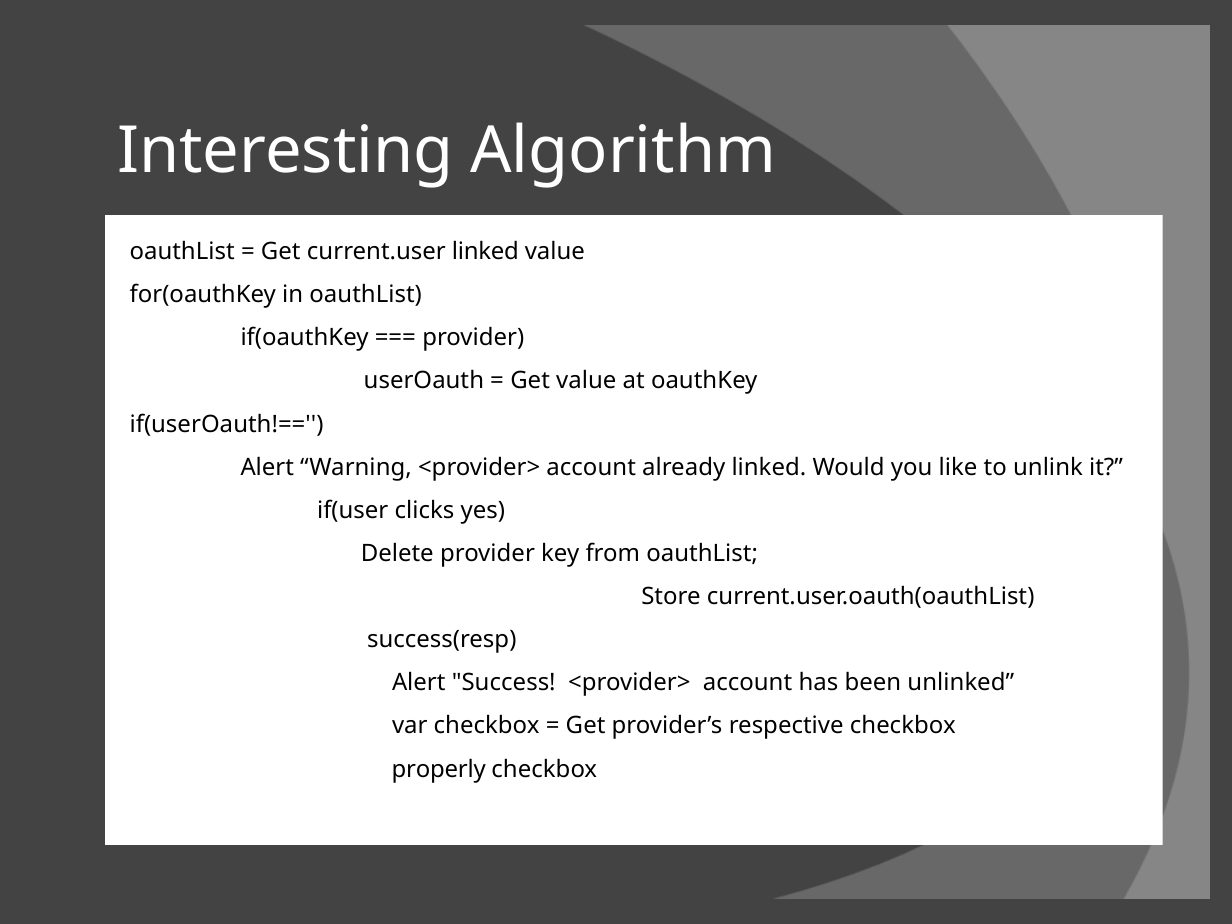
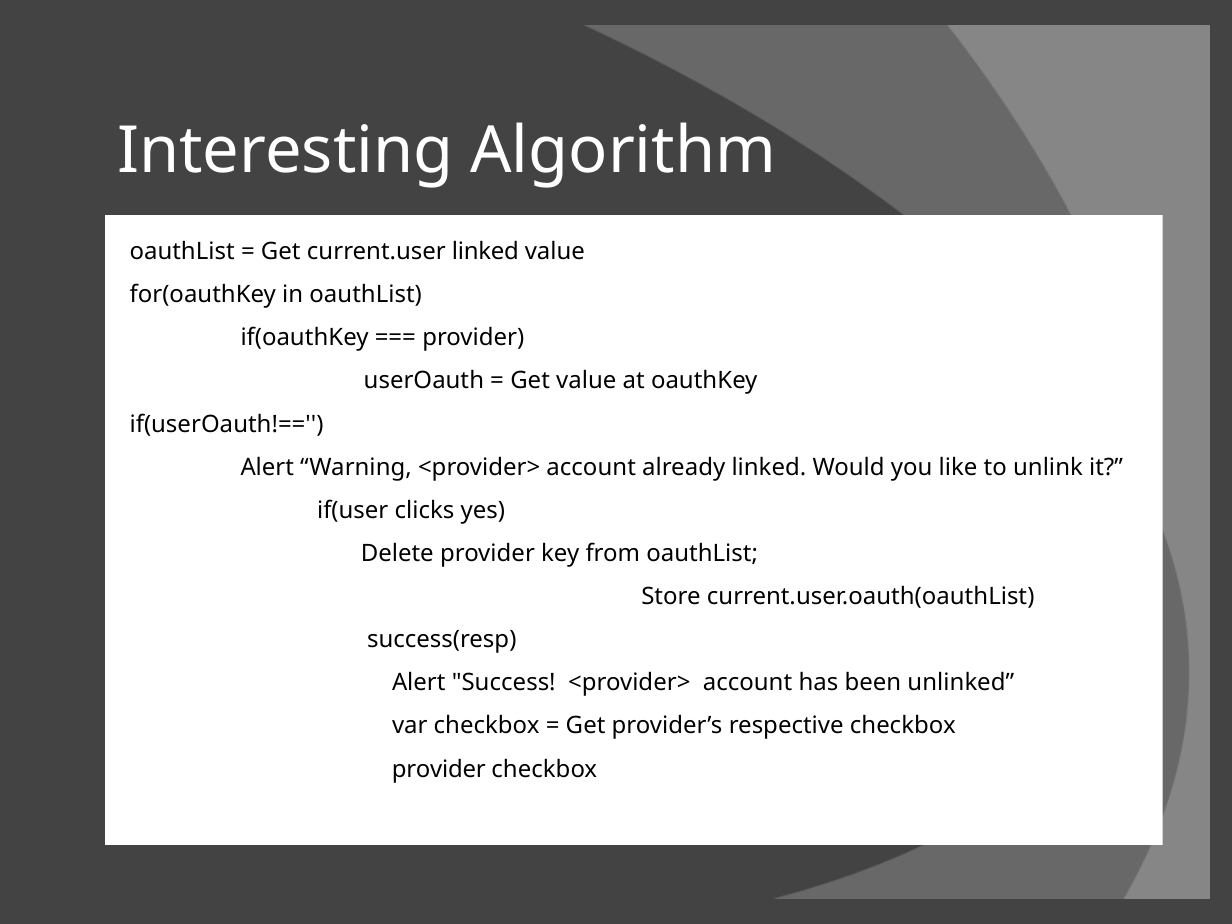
properly at (439, 769): properly -> provider
